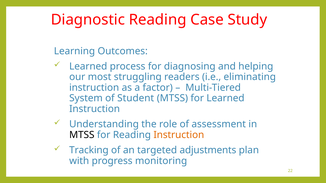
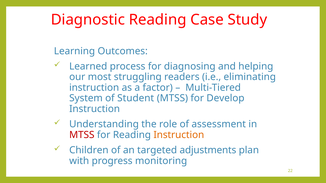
for Learned: Learned -> Develop
MTSS at (82, 135) colour: black -> red
Tracking: Tracking -> Children
